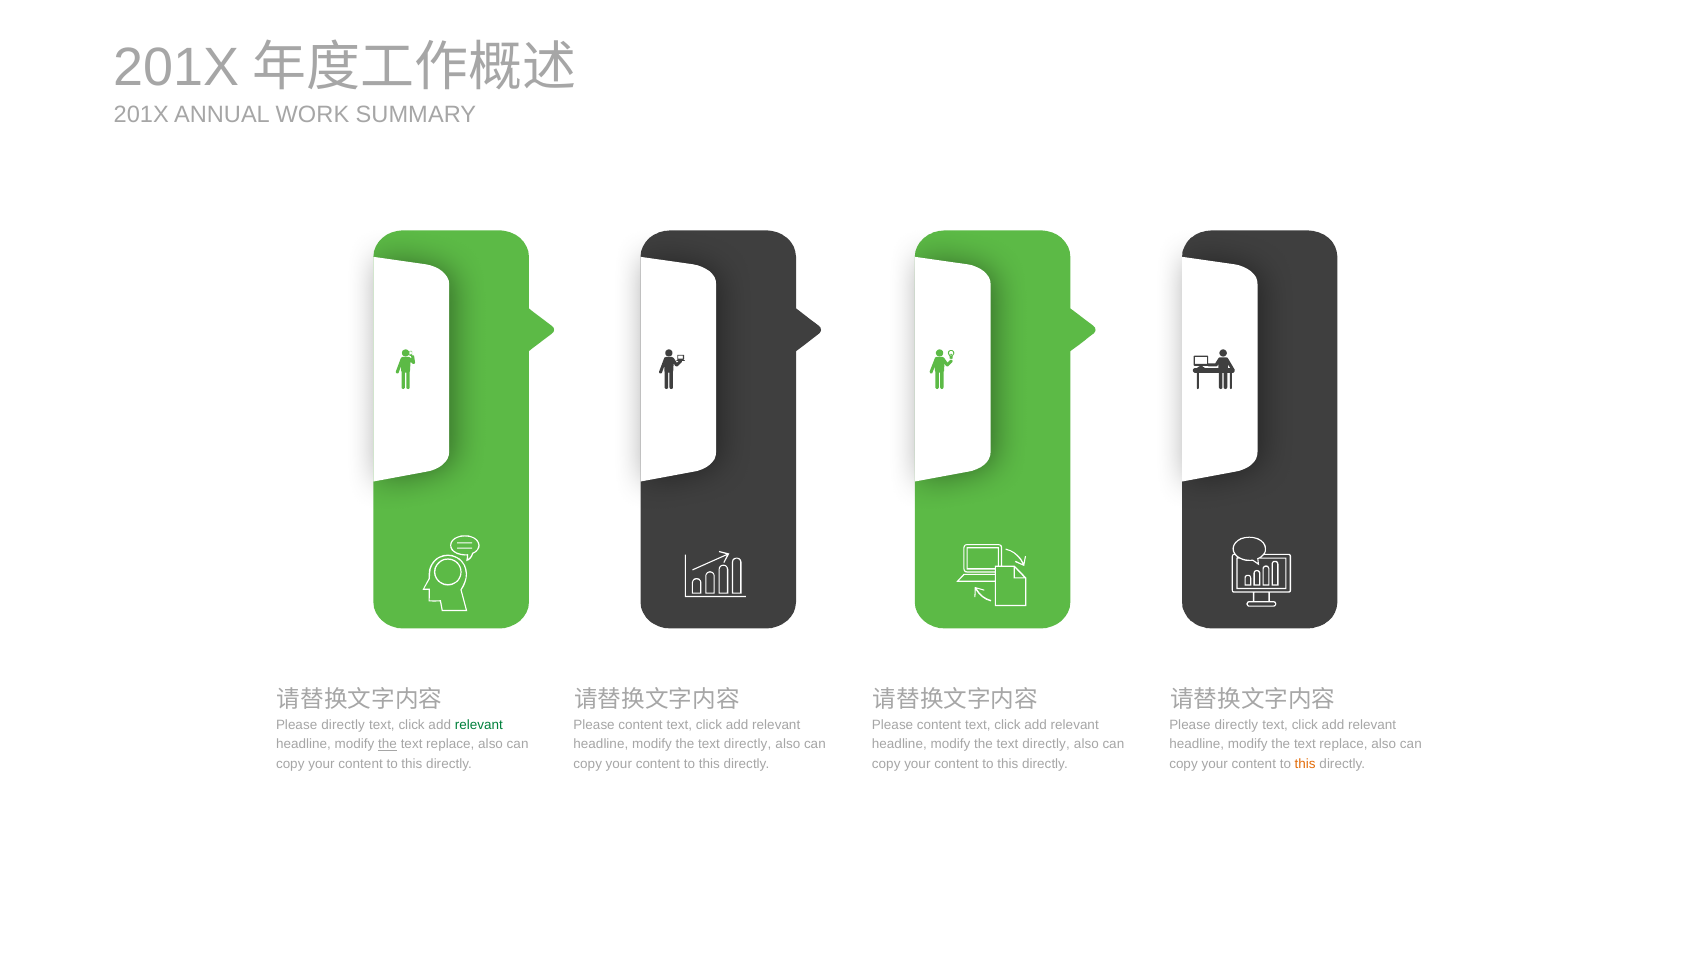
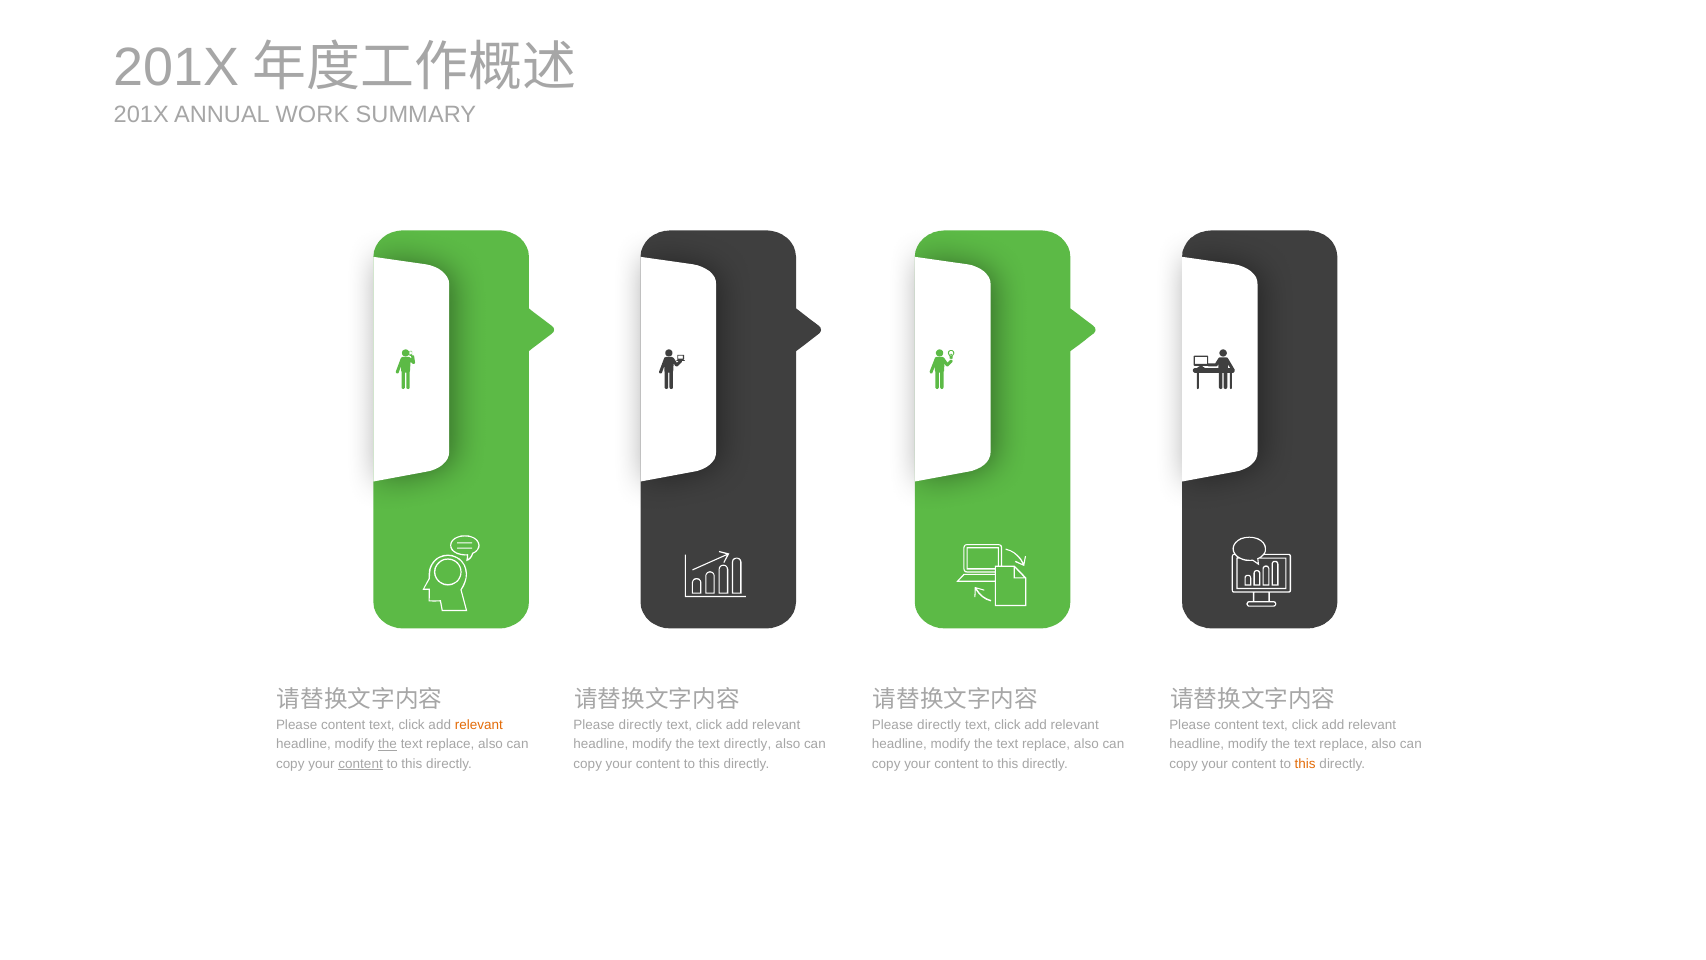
directly at (343, 725): directly -> content
relevant at (479, 725) colour: green -> orange
content at (641, 725): content -> directly
content at (939, 725): content -> directly
directly at (1236, 725): directly -> content
directly at (1046, 744): directly -> replace
content at (361, 763) underline: none -> present
